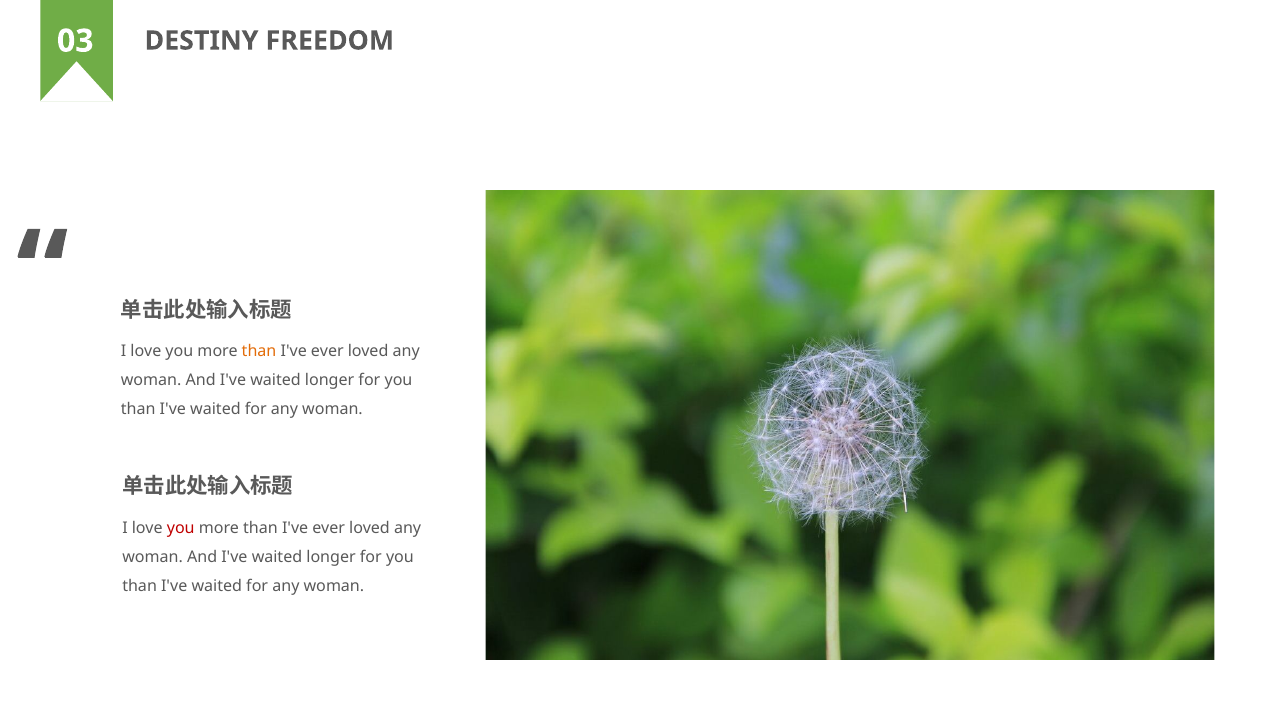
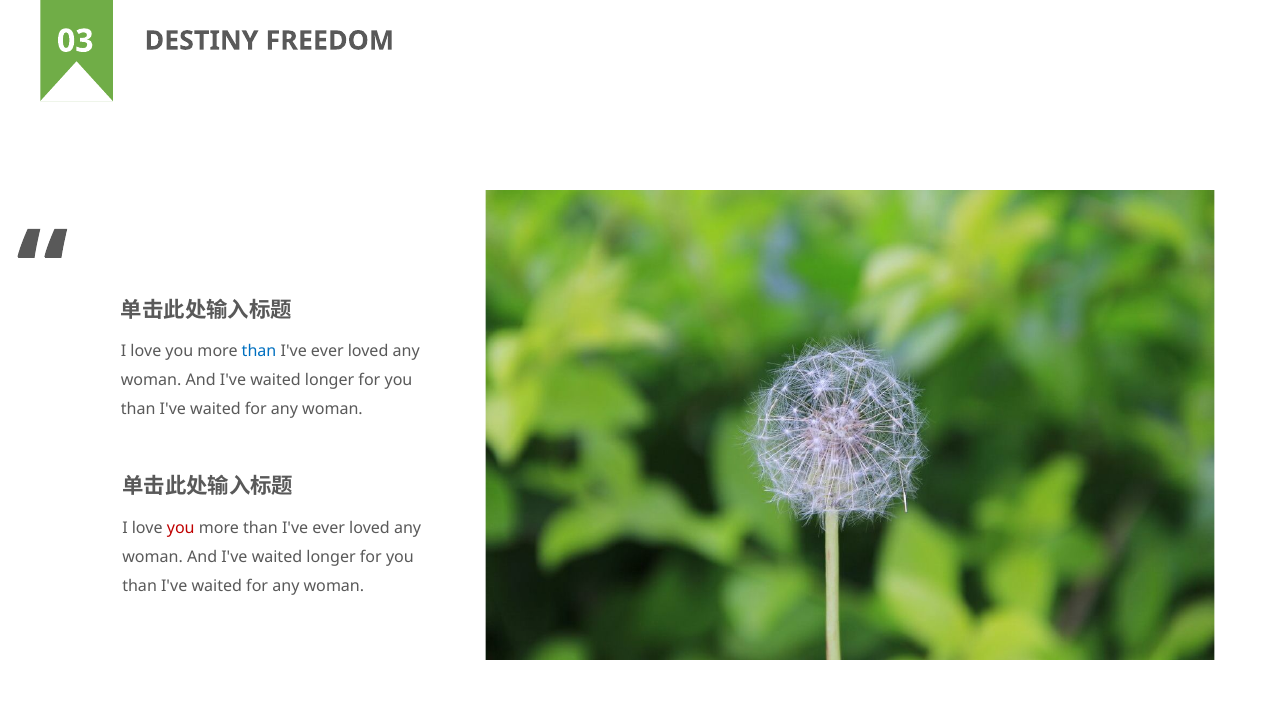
than at (259, 352) colour: orange -> blue
